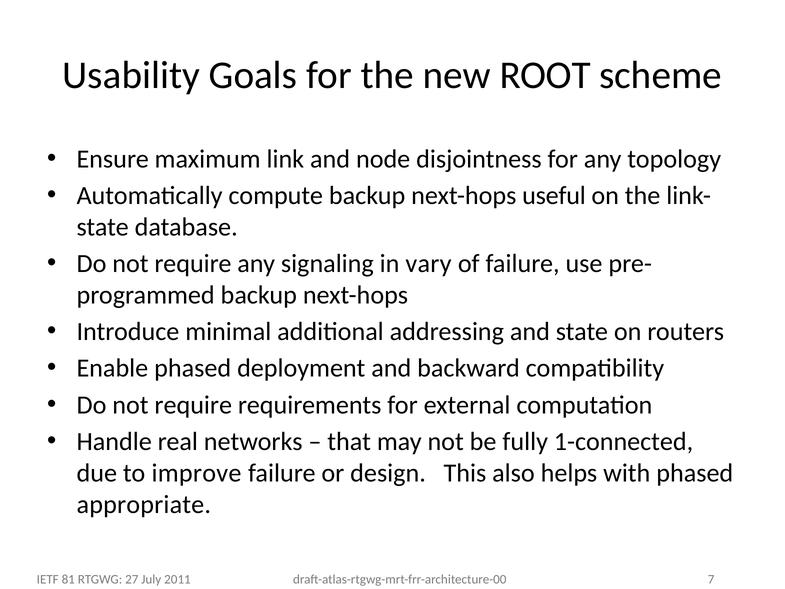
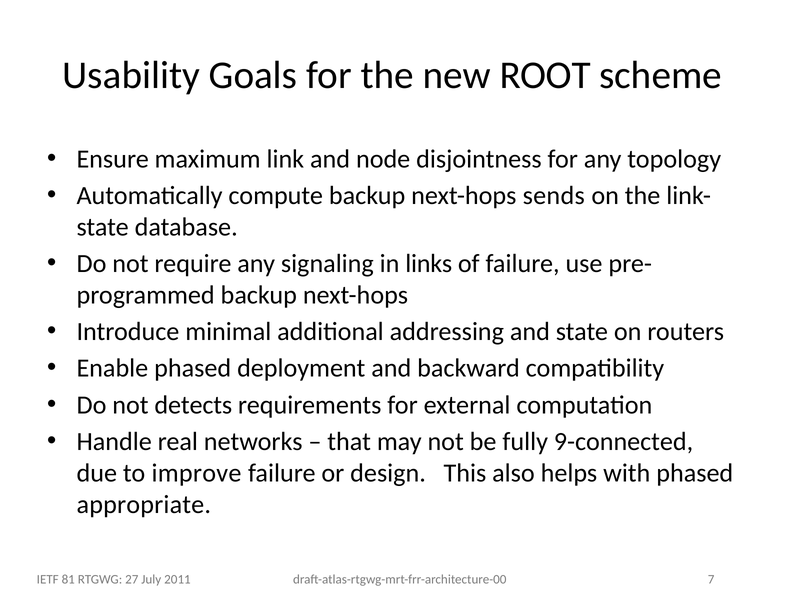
useful: useful -> sends
vary: vary -> links
require at (193, 405): require -> detects
1-connected: 1-connected -> 9-connected
